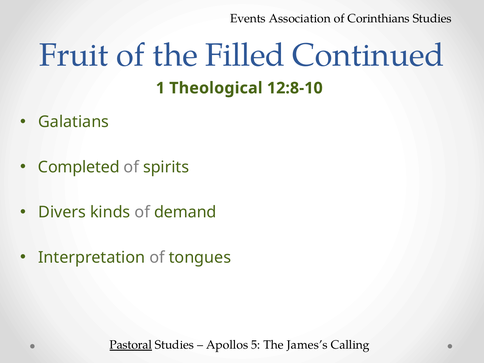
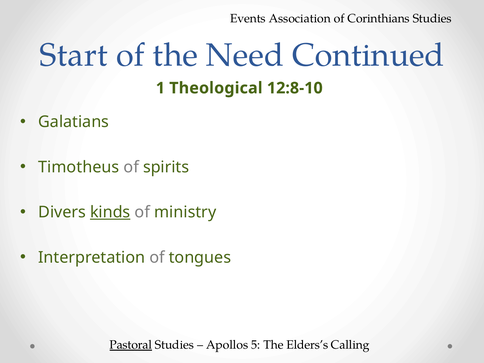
Fruit: Fruit -> Start
Filled: Filled -> Need
Completed: Completed -> Timotheus
kinds underline: none -> present
demand: demand -> ministry
James’s: James’s -> Elders’s
